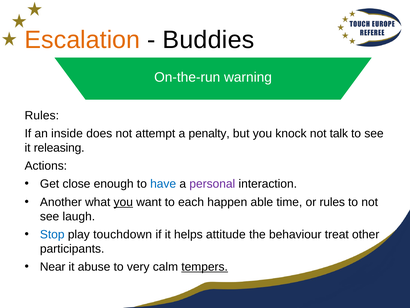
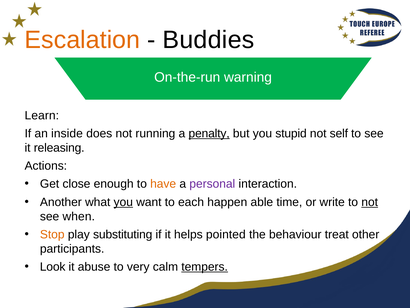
Rules at (42, 115): Rules -> Learn
attempt: attempt -> running
penalty underline: none -> present
knock: knock -> stupid
talk: talk -> self
have colour: blue -> orange
or rules: rules -> write
not at (370, 202) underline: none -> present
laugh: laugh -> when
Stop colour: blue -> orange
touchdown: touchdown -> substituting
attitude: attitude -> pointed
Near: Near -> Look
